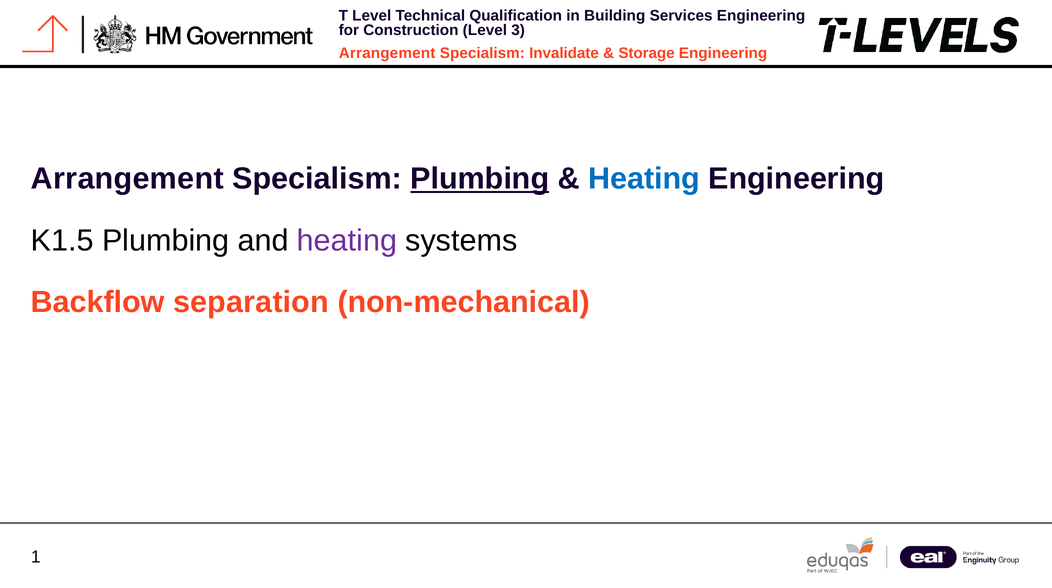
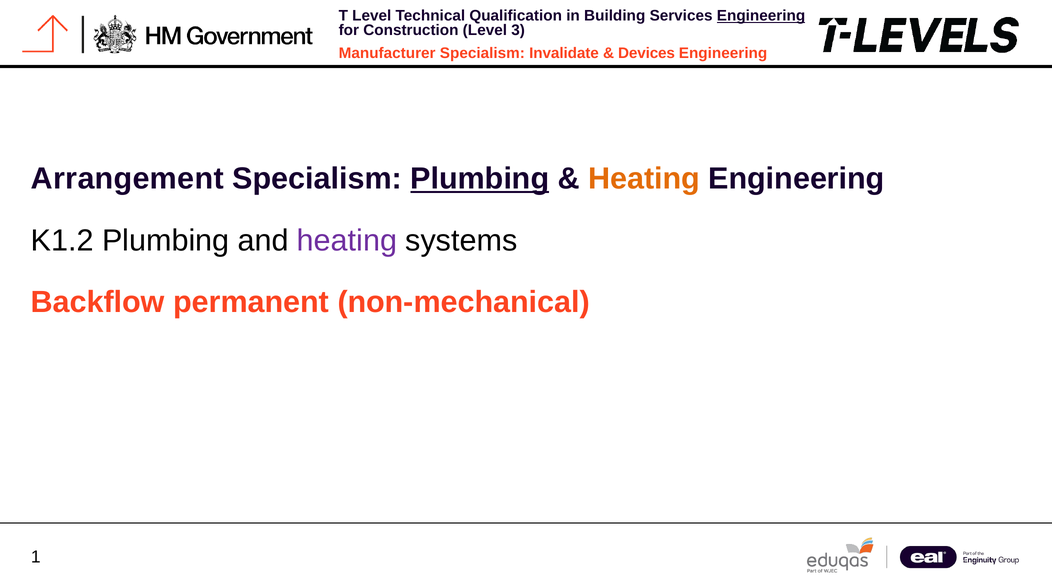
Engineering at (761, 16) underline: none -> present
Arrangement at (387, 53): Arrangement -> Manufacturer
Storage: Storage -> Devices
Heating at (644, 179) colour: blue -> orange
K1.5: K1.5 -> K1.2
separation: separation -> permanent
